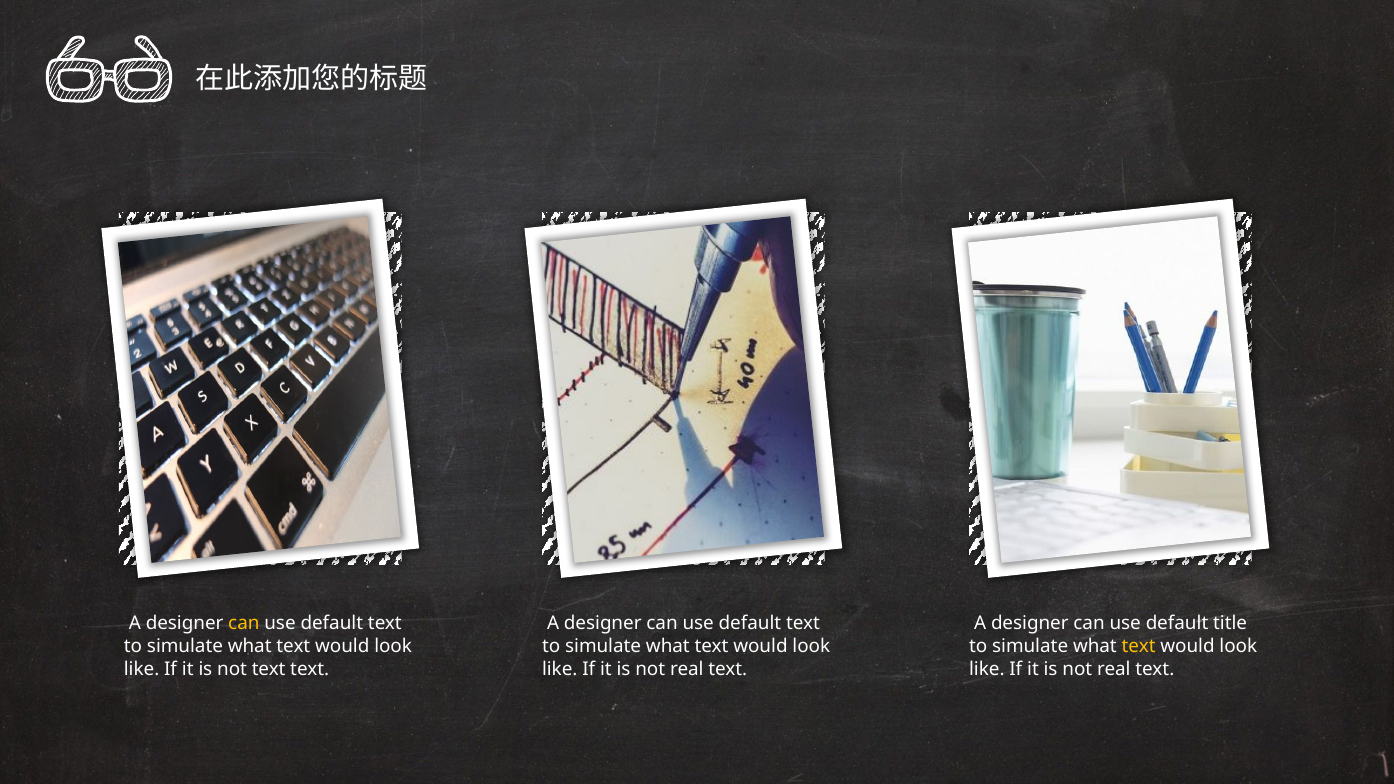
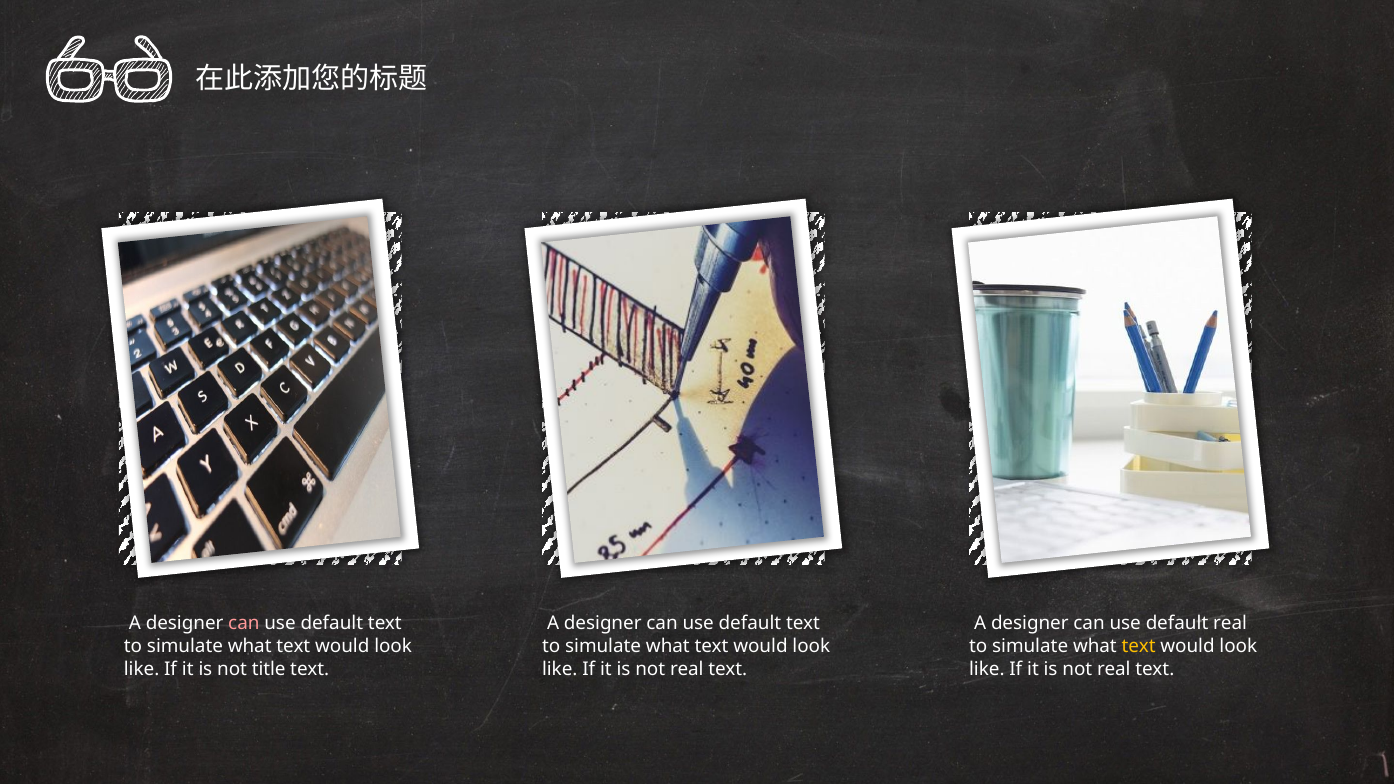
can at (244, 624) colour: yellow -> pink
default title: title -> real
not text: text -> title
